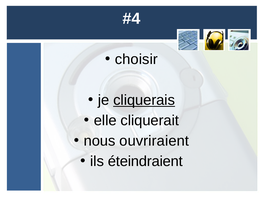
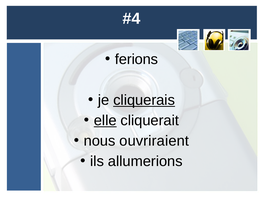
choisir: choisir -> ferions
elle underline: none -> present
éteindraient: éteindraient -> allumerions
